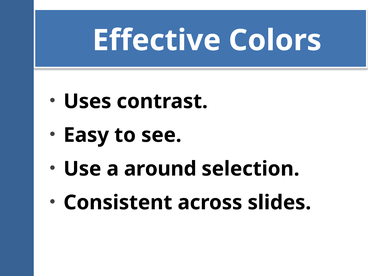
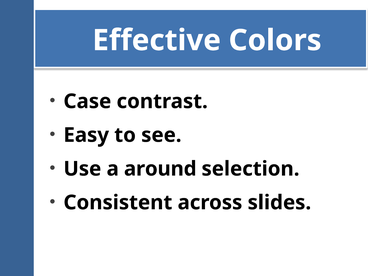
Uses: Uses -> Case
